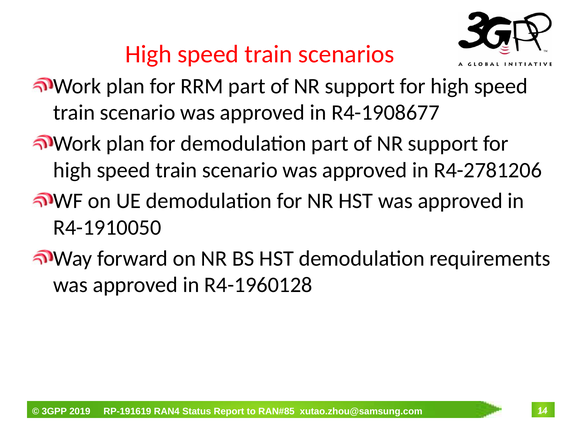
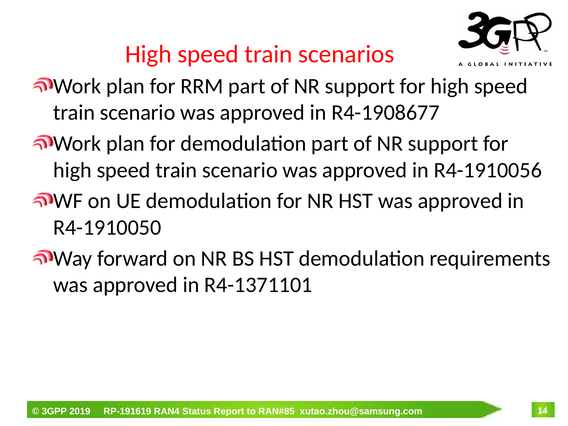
R4-2781206: R4-2781206 -> R4-1910056
R4-1960128: R4-1960128 -> R4-1371101
